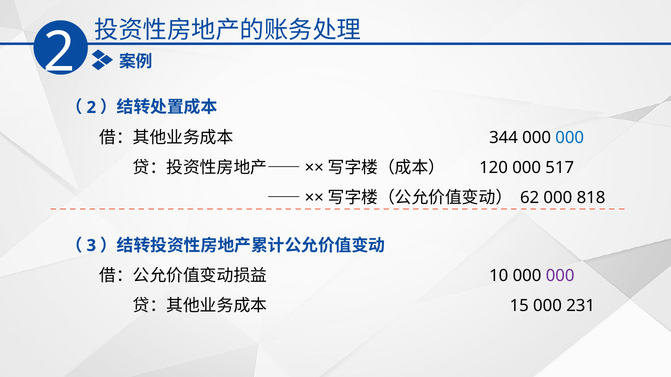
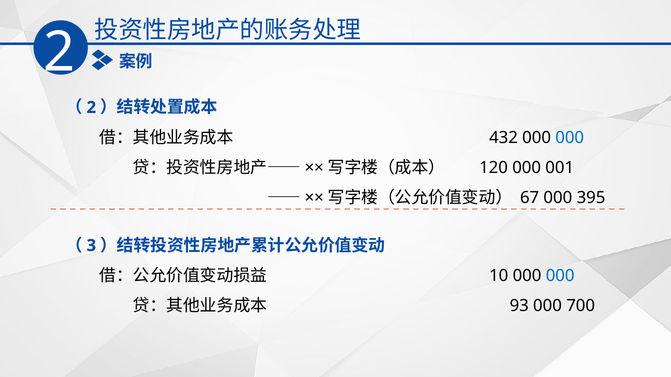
344: 344 -> 432
517: 517 -> 001
62: 62 -> 67
818: 818 -> 395
000 at (560, 276) colour: purple -> blue
15: 15 -> 93
231: 231 -> 700
